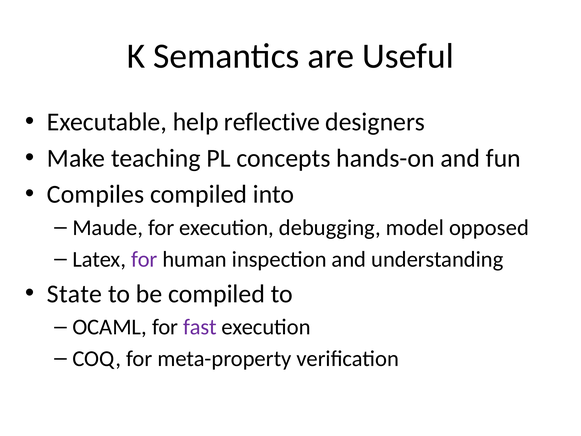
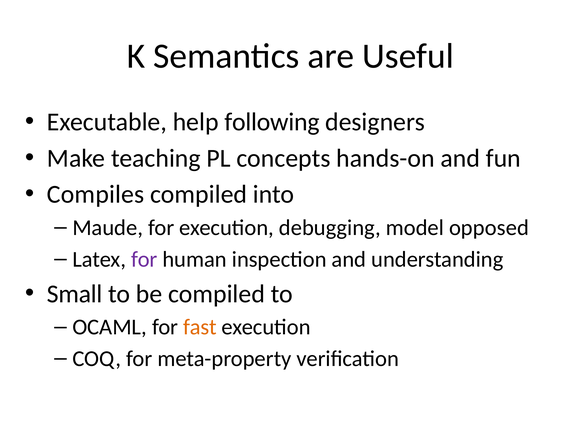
reflective: reflective -> following
State: State -> Small
fast colour: purple -> orange
